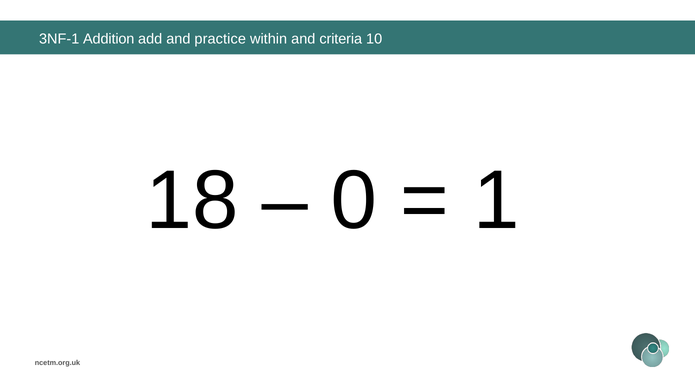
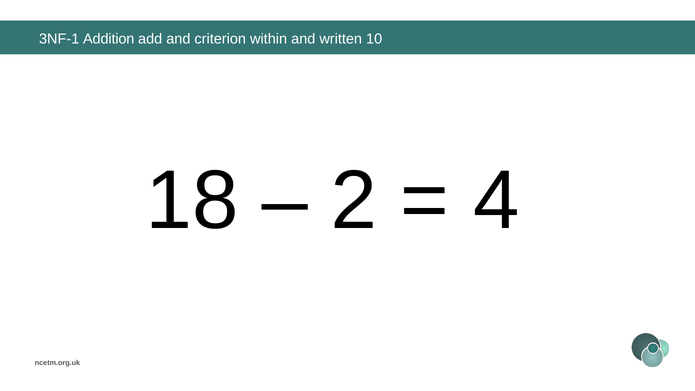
practice: practice -> criterion
criteria: criteria -> written
0: 0 -> 2
1: 1 -> 4
